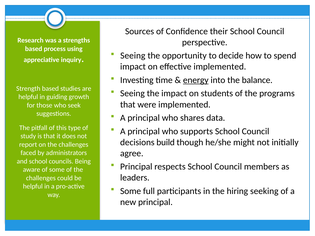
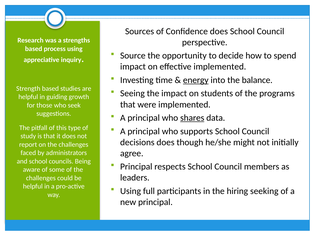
Confidence their: their -> does
Seeing at (133, 56): Seeing -> Source
shares underline: none -> present
decisions build: build -> does
Some at (131, 191): Some -> Using
